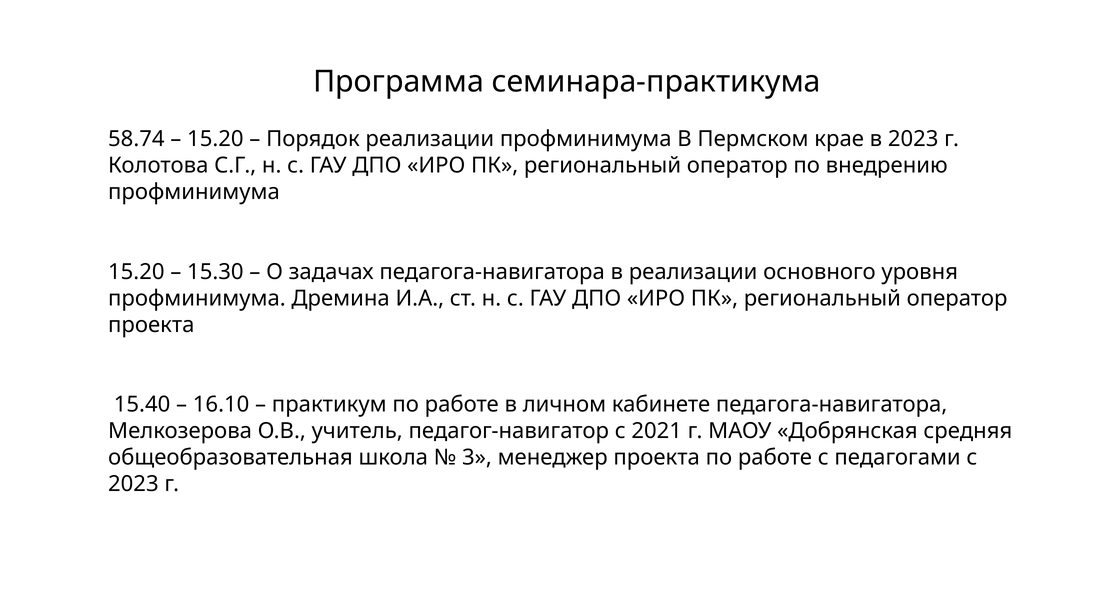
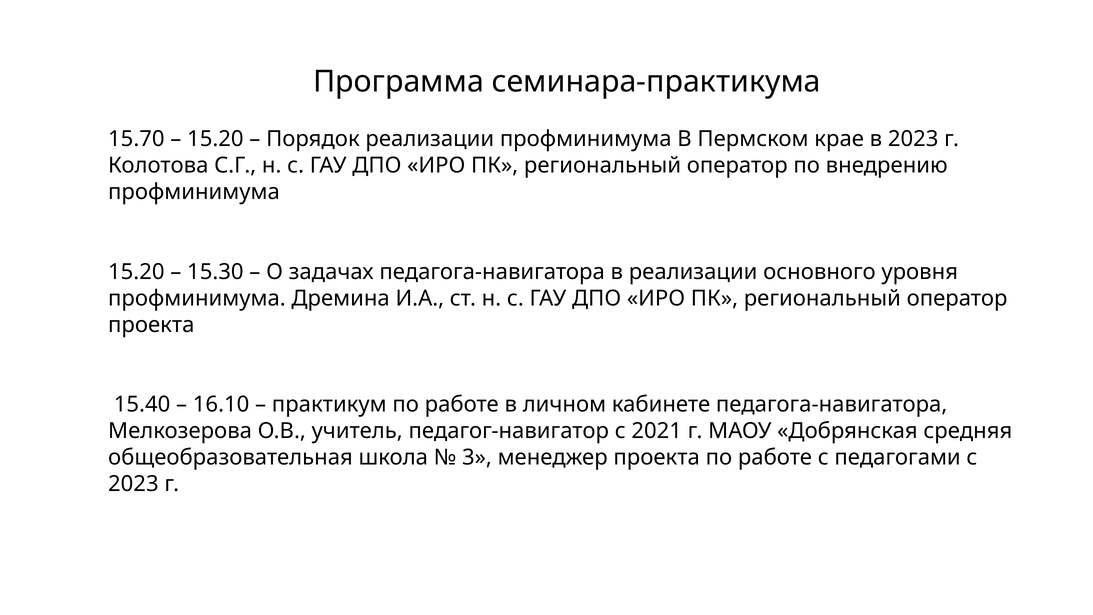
58.74: 58.74 -> 15.70
